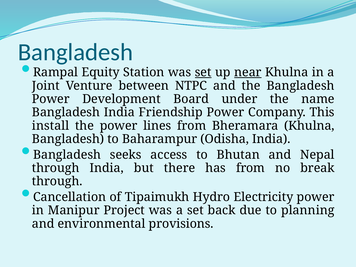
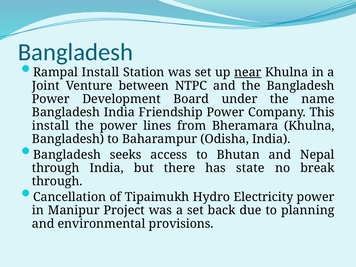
Rampal Equity: Equity -> Install
set at (203, 72) underline: present -> none
has from: from -> state
